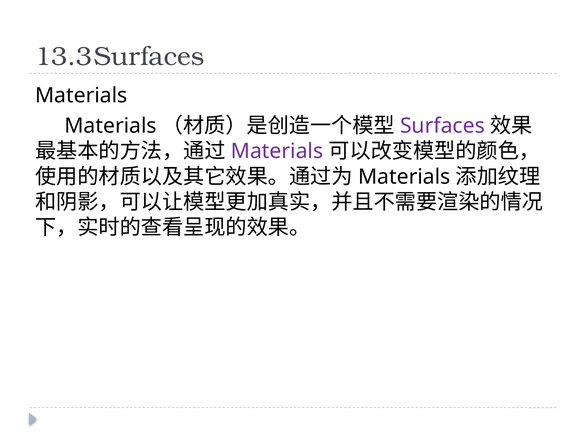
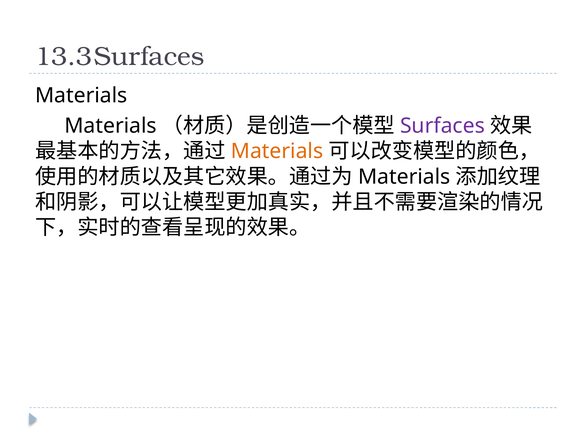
Materials at (277, 151) colour: purple -> orange
